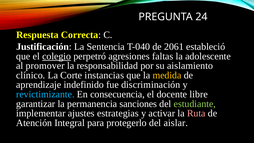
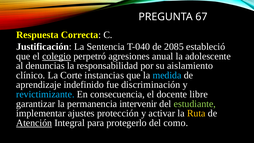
24: 24 -> 67
2061: 2061 -> 2085
faltas: faltas -> anual
promover: promover -> denuncias
medida colour: yellow -> light blue
sanciones: sanciones -> intervenir
estrategias: estrategias -> protección
Ruta colour: pink -> yellow
Atención underline: none -> present
aislar: aislar -> como
